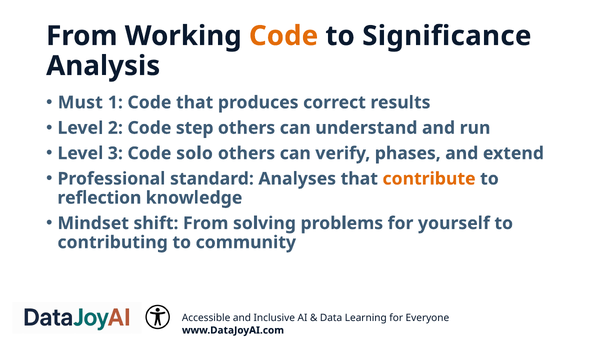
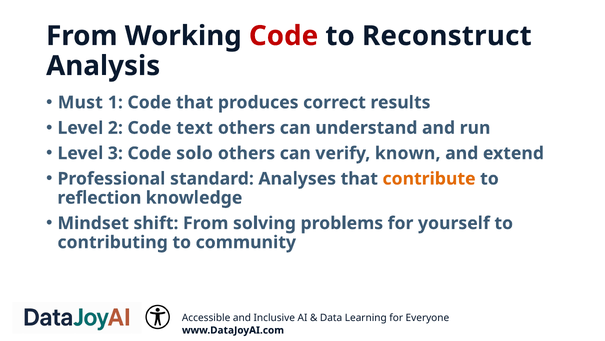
Code at (284, 36) colour: orange -> red
Significance: Significance -> Reconstruct
step: step -> text
phases: phases -> known
